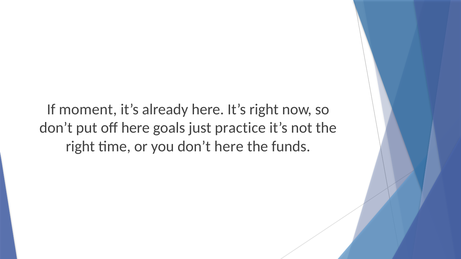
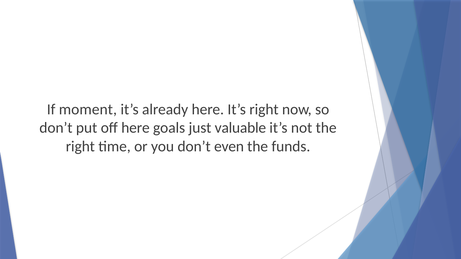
practice: practice -> valuable
don’t here: here -> even
